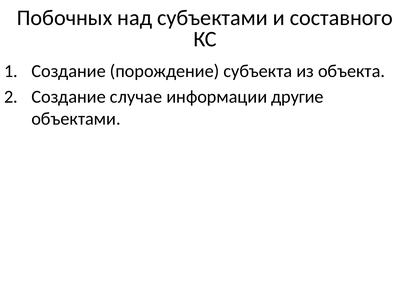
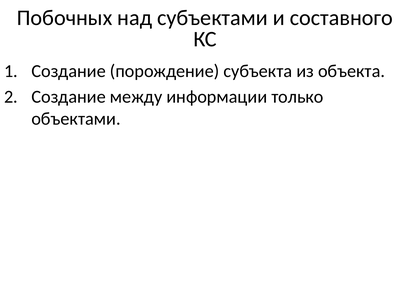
случае: случае -> между
другие: другие -> только
